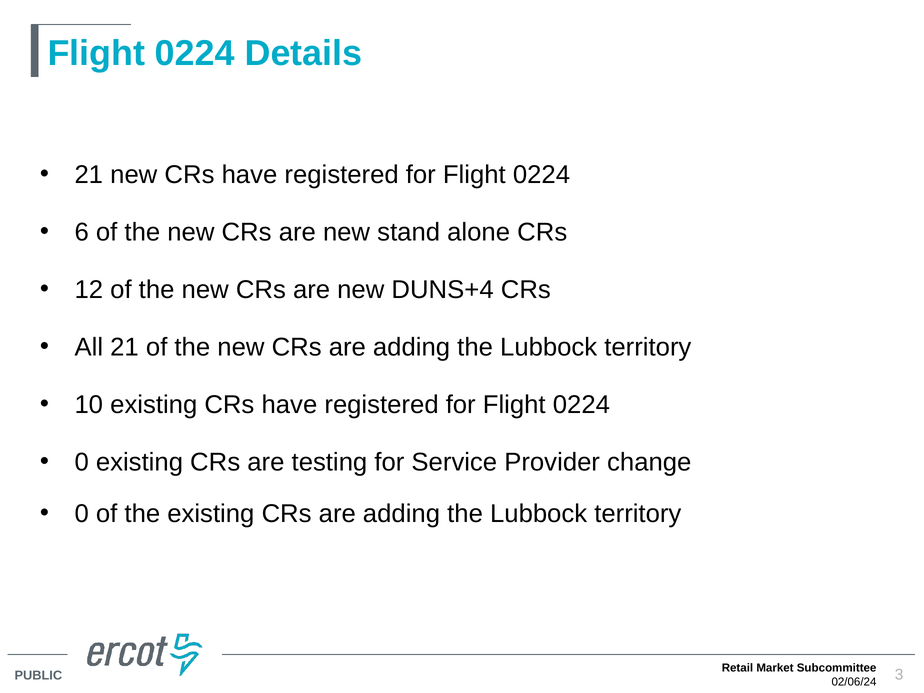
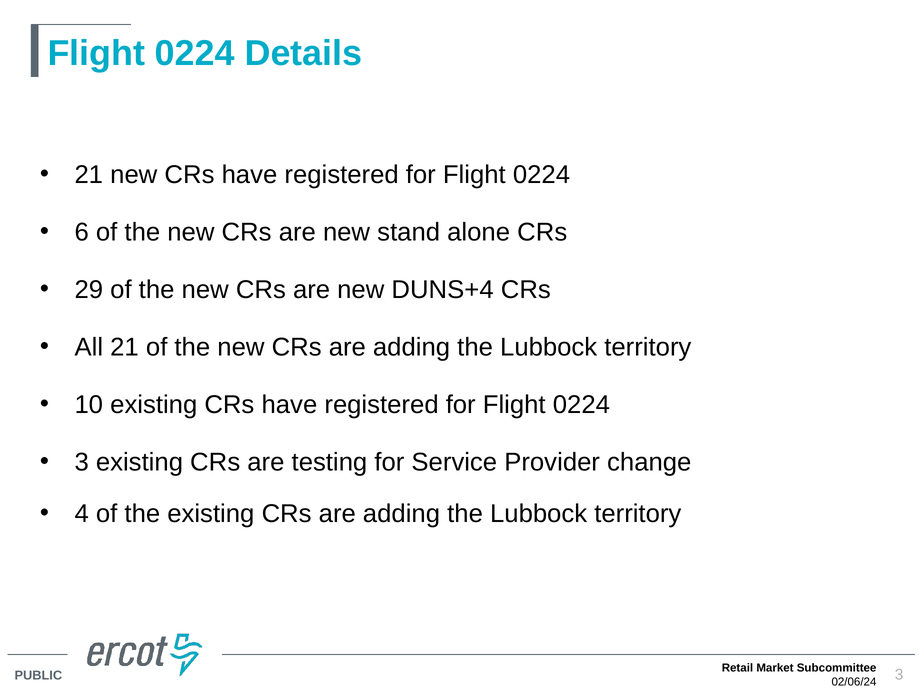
12: 12 -> 29
0 at (82, 462): 0 -> 3
0 at (82, 514): 0 -> 4
